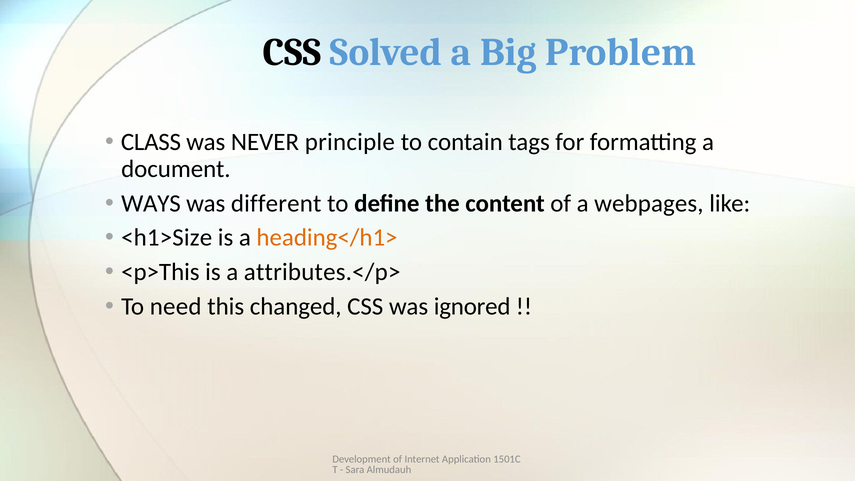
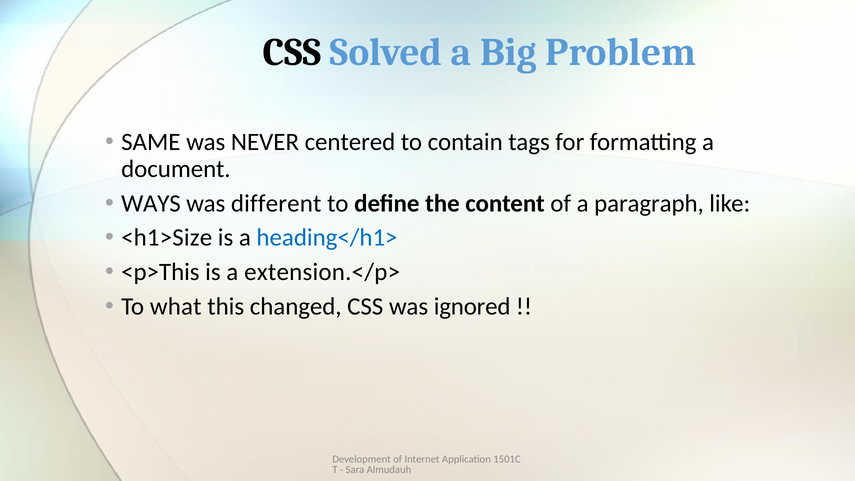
CLASS: CLASS -> SAME
principle: principle -> centered
webpages: webpages -> paragraph
heading</h1> colour: orange -> blue
attributes.</p>: attributes.</p> -> extension.</p>
need: need -> what
